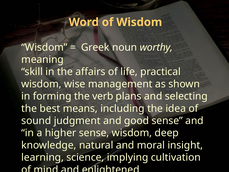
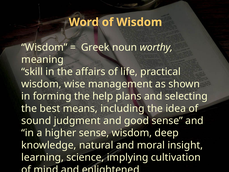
verb: verb -> help
